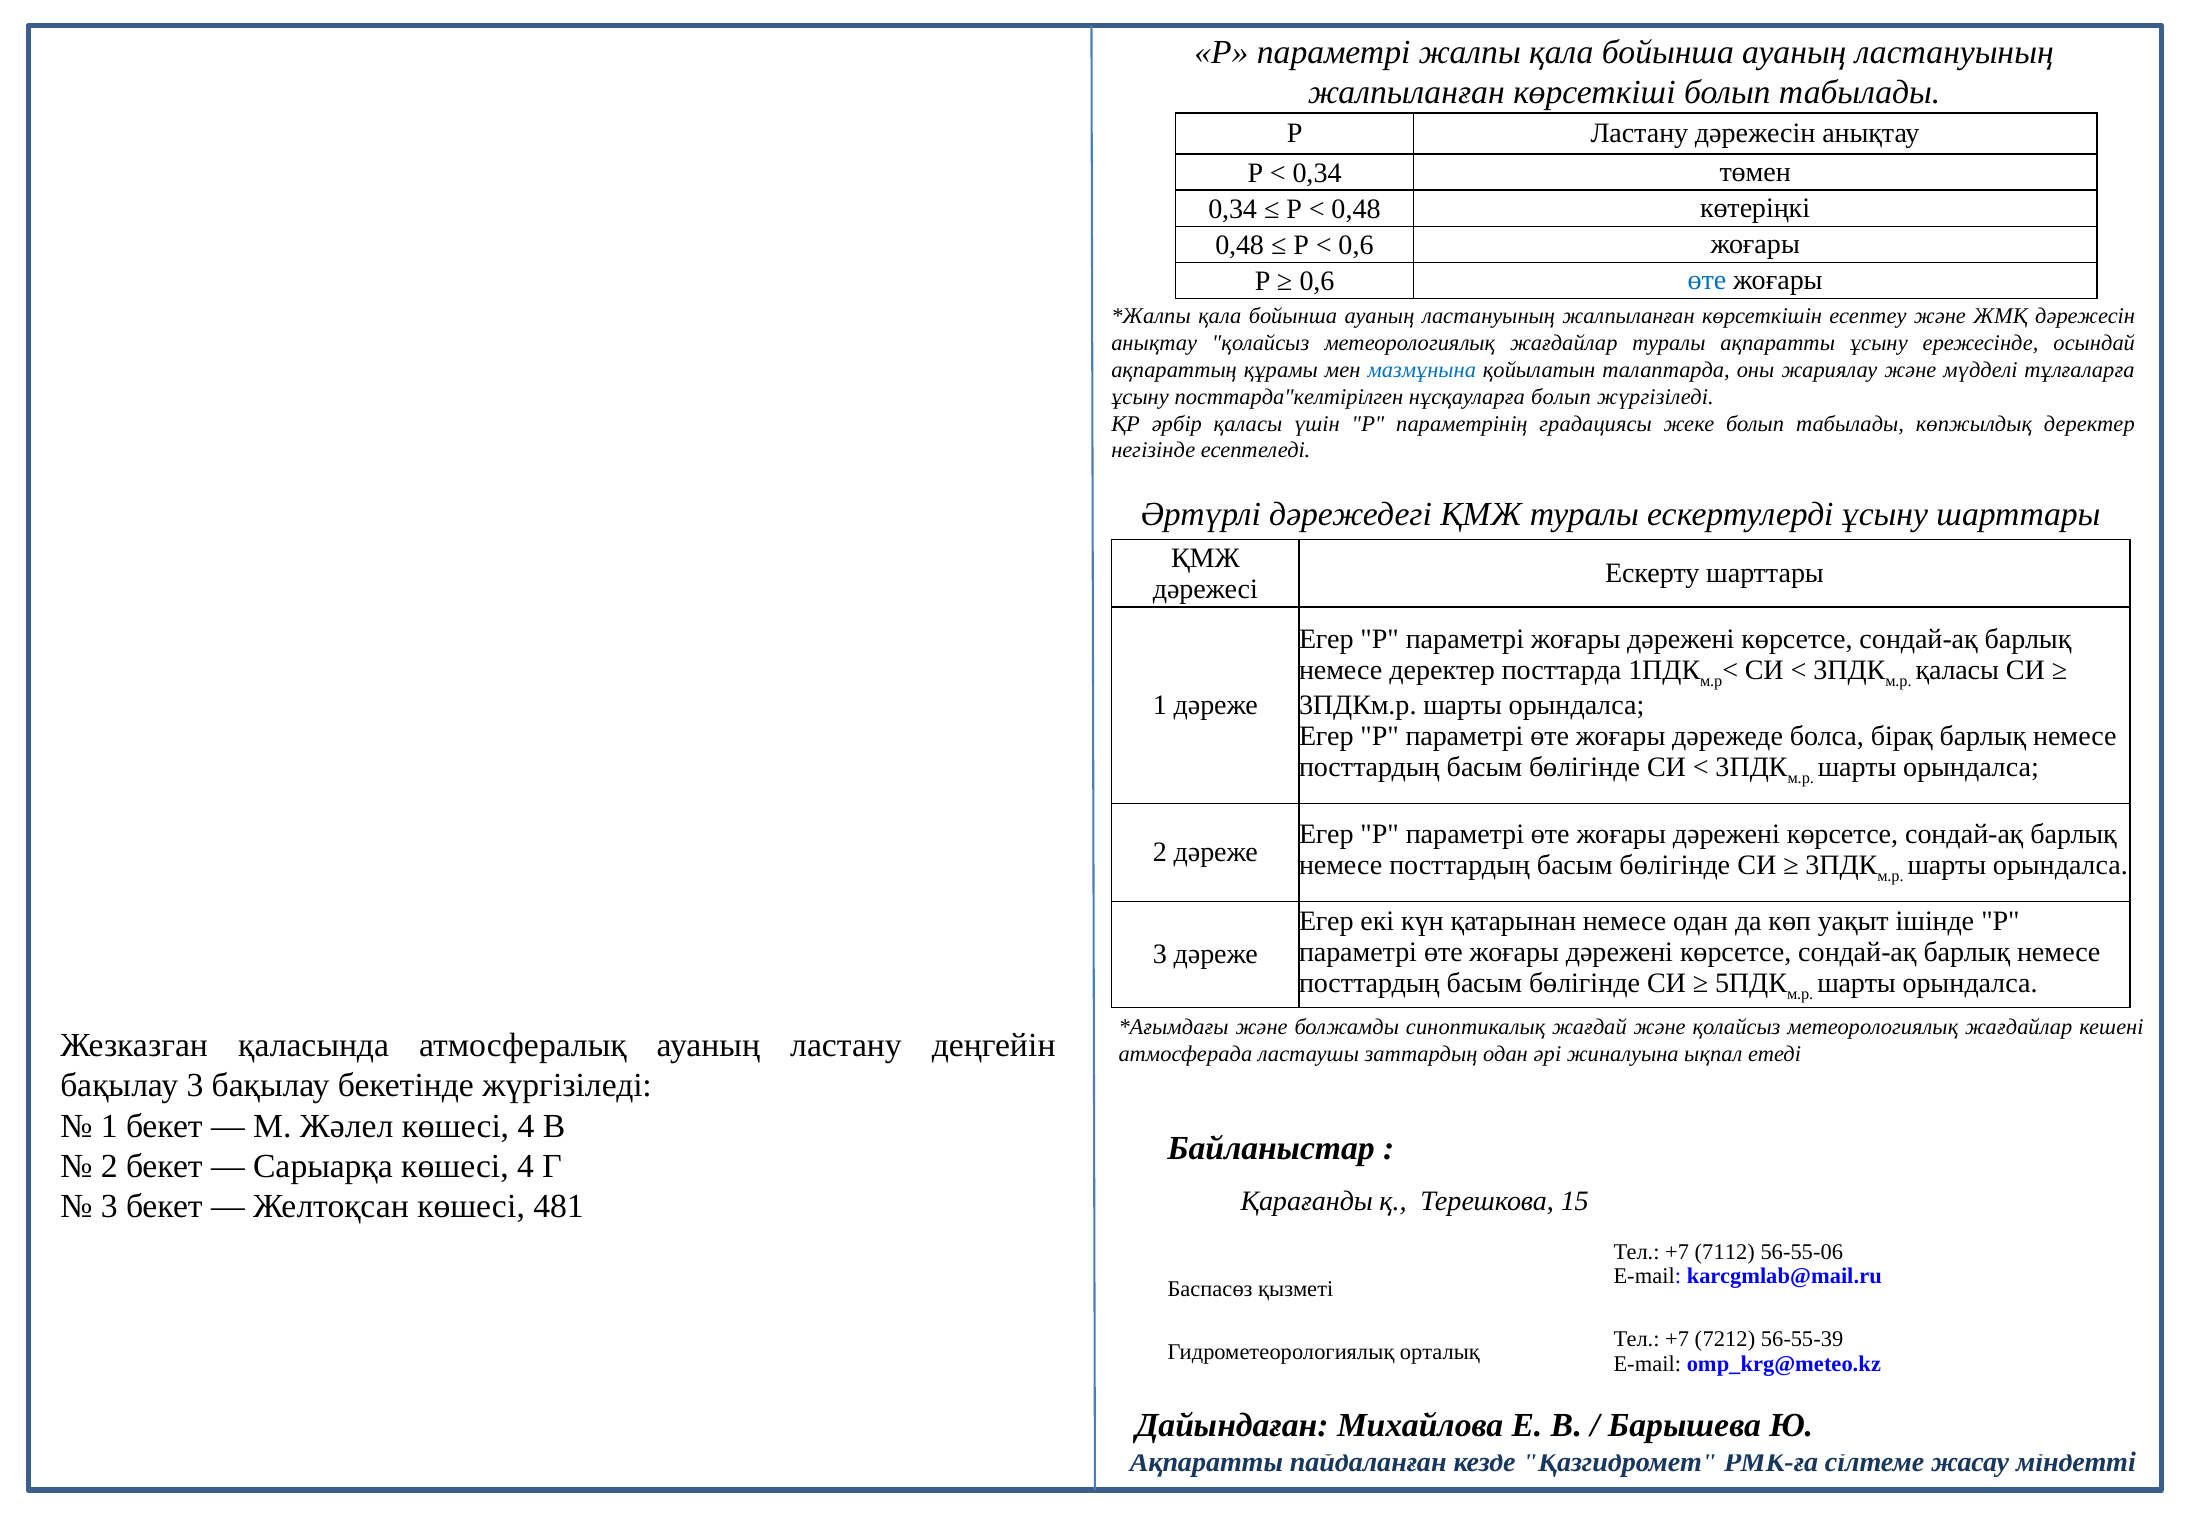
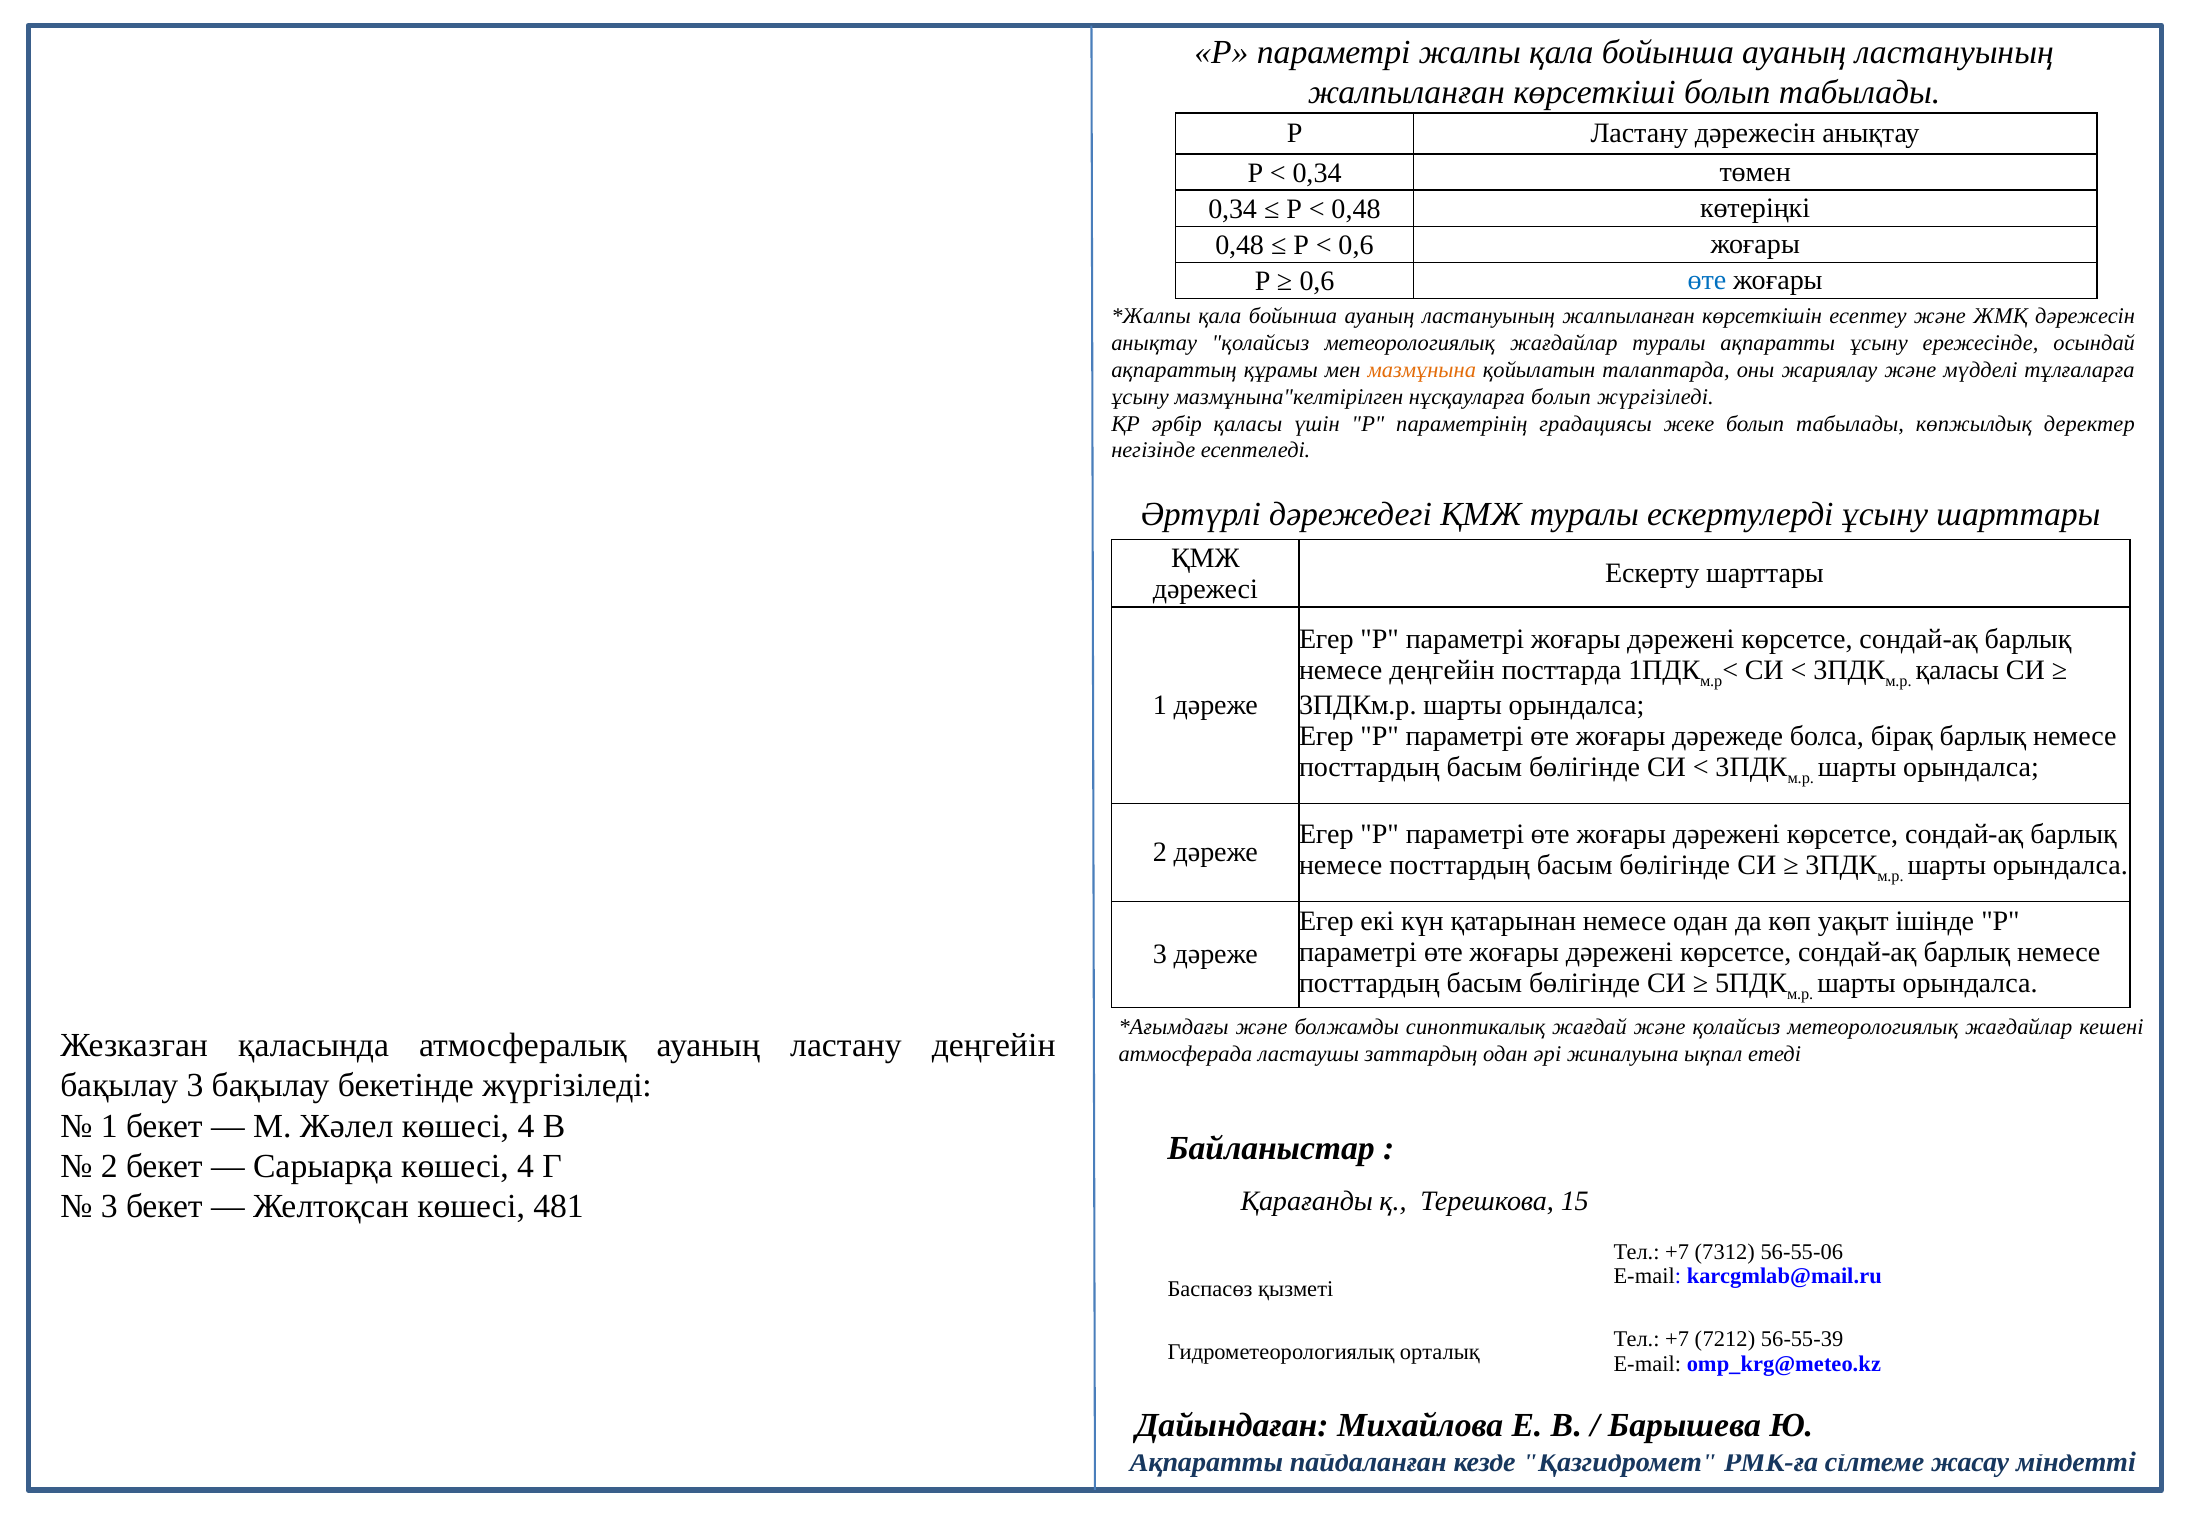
мазмұнына colour: blue -> orange
посттарда"келтірілген: посттарда"келтірілген -> мазмұнына"келтірілген
немесе деректер: деректер -> деңгейін
7112: 7112 -> 7312
